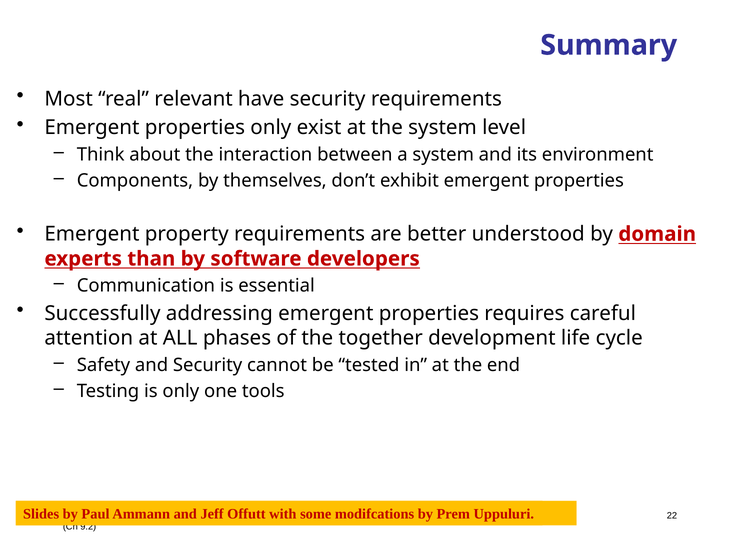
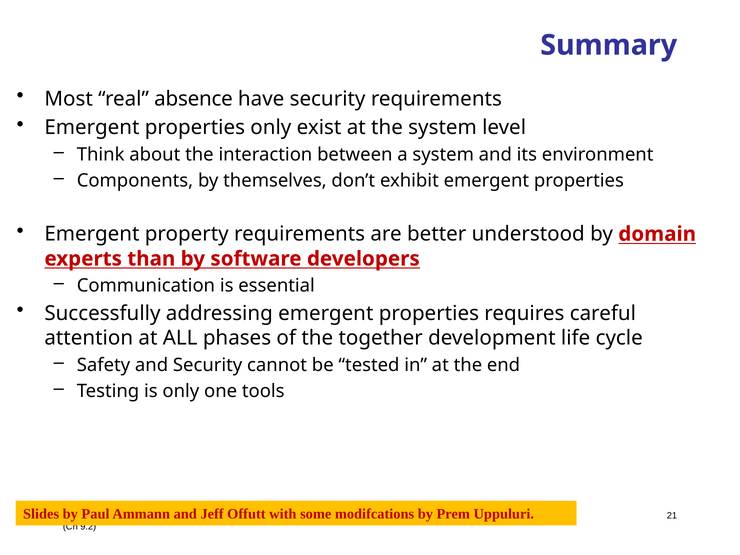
relevant: relevant -> absence
22: 22 -> 21
